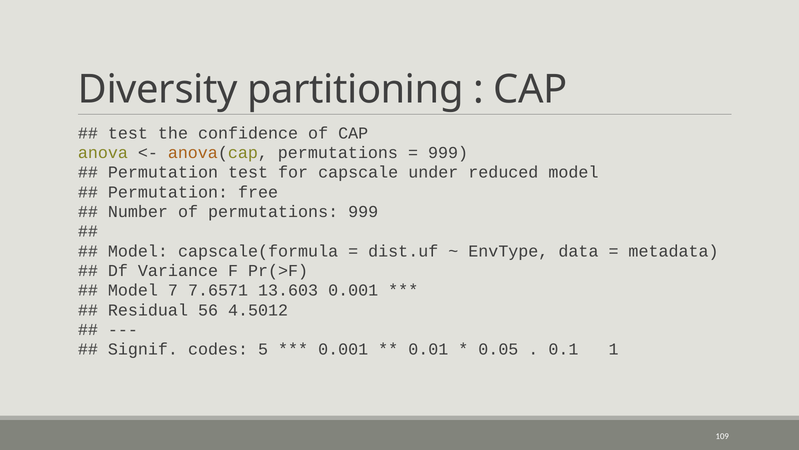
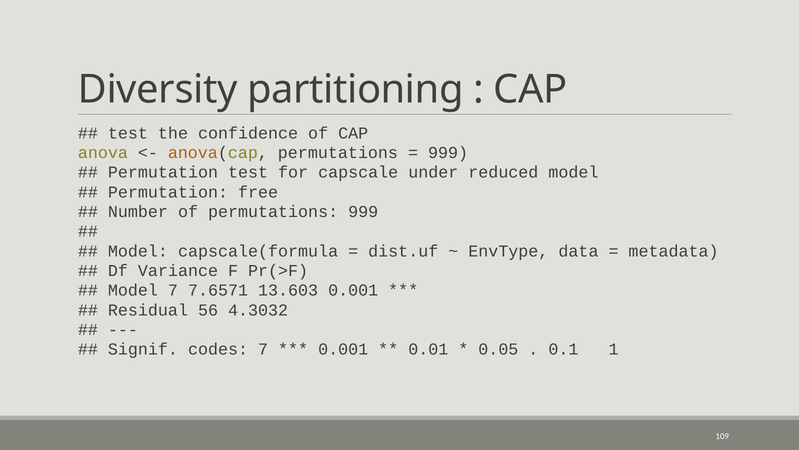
4.5012: 4.5012 -> 4.3032
codes 5: 5 -> 7
